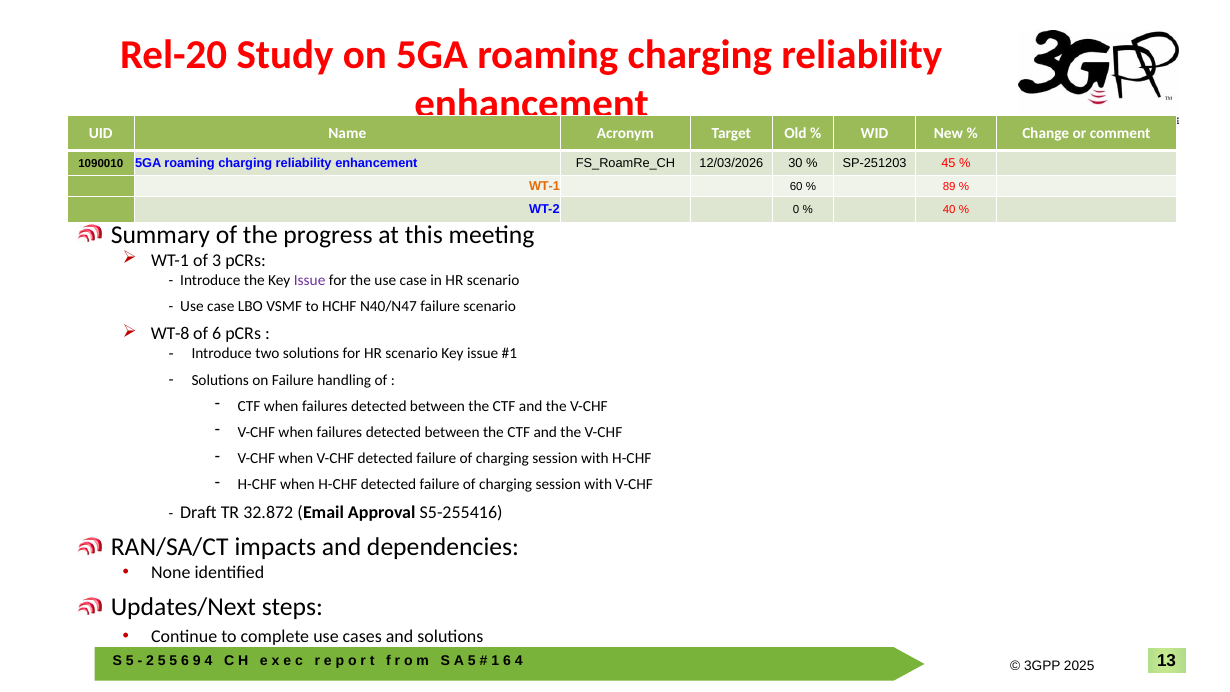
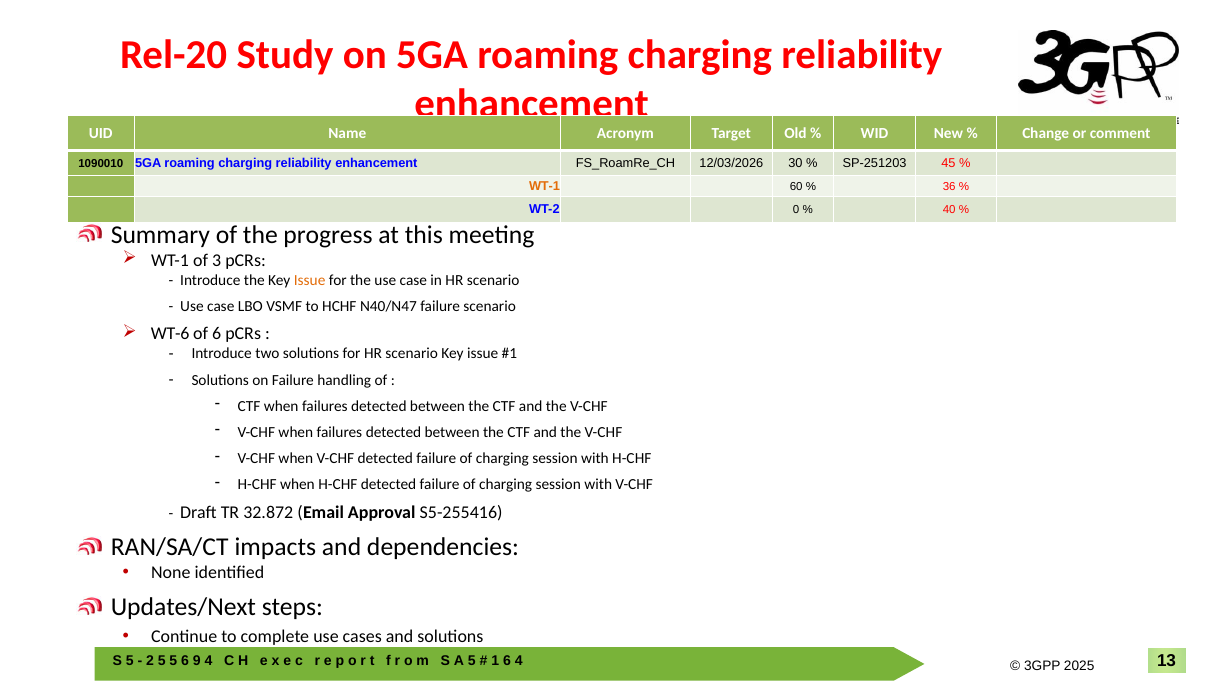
89: 89 -> 36
Issue at (310, 280) colour: purple -> orange
WT-8: WT-8 -> WT-6
